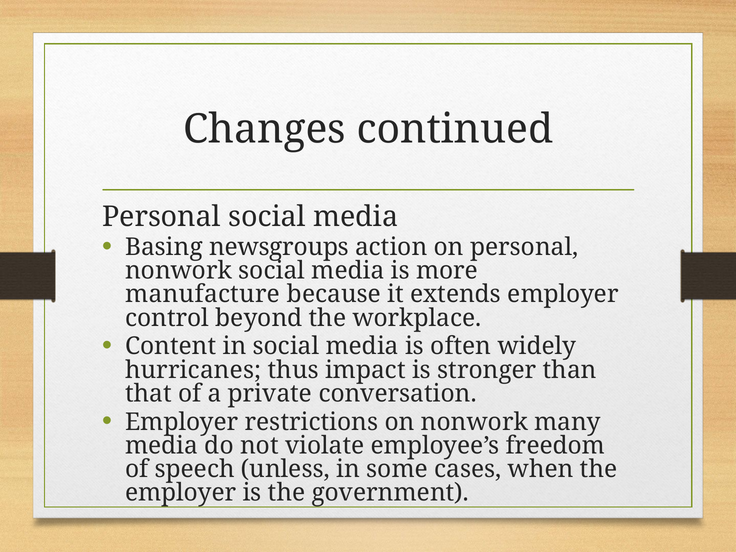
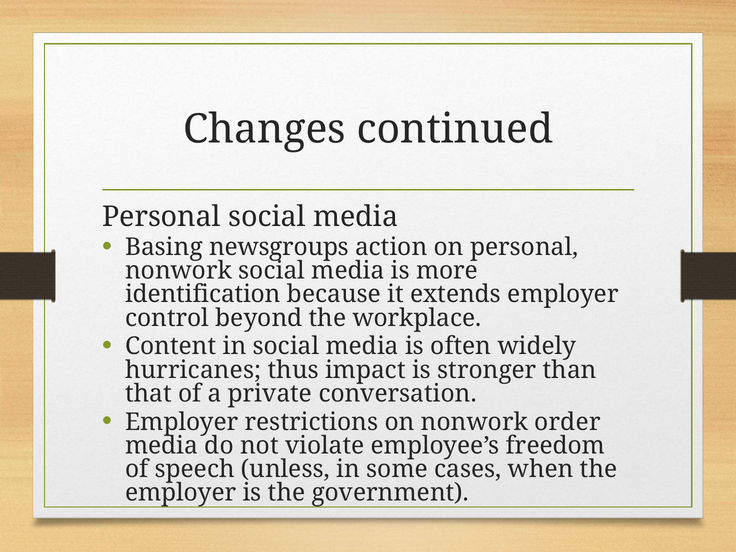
manufacture: manufacture -> identification
many: many -> order
